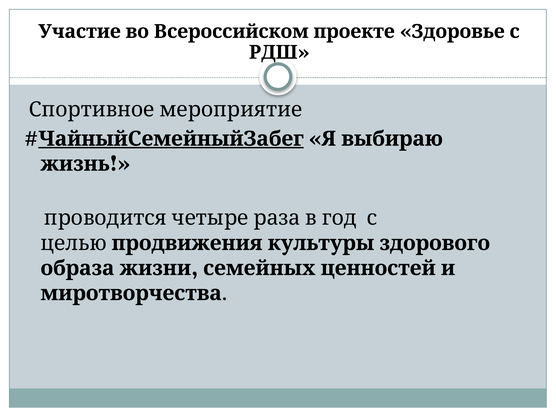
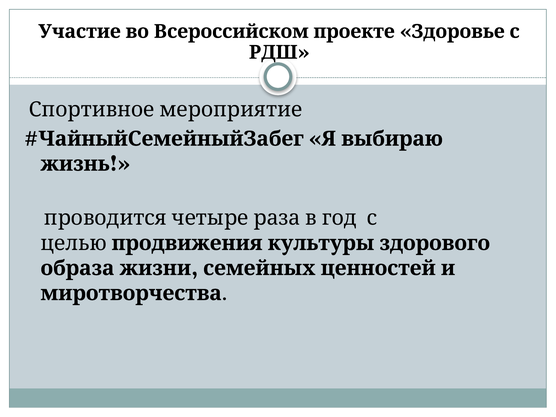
ЧайныйСемейныйЗабег underline: present -> none
